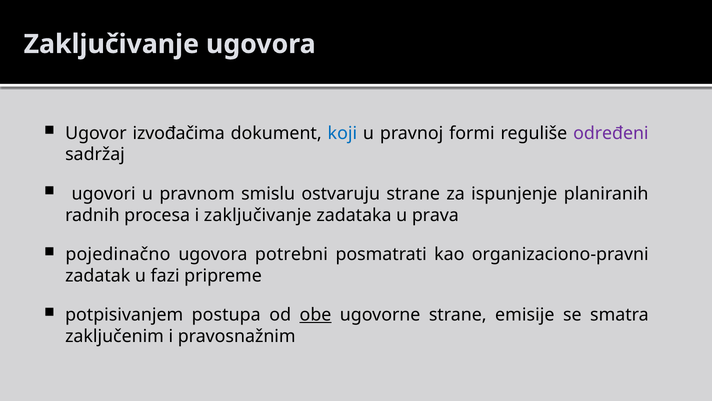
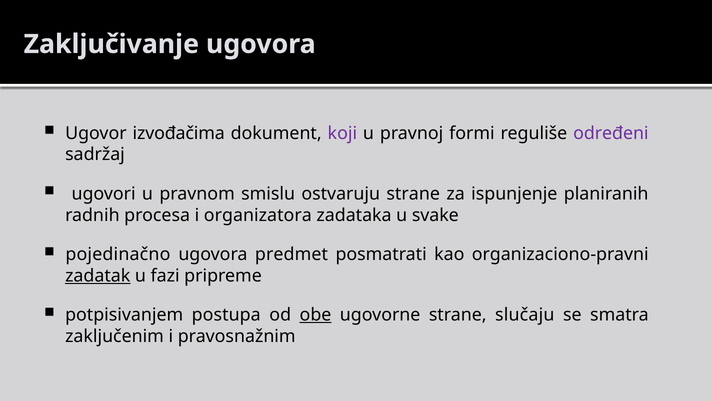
koji colour: blue -> purple
i zaključivanje: zaključivanje -> organizatora
prava: prava -> svake
potrebni: potrebni -> predmet
zadatak underline: none -> present
emisije: emisije -> slučaju
